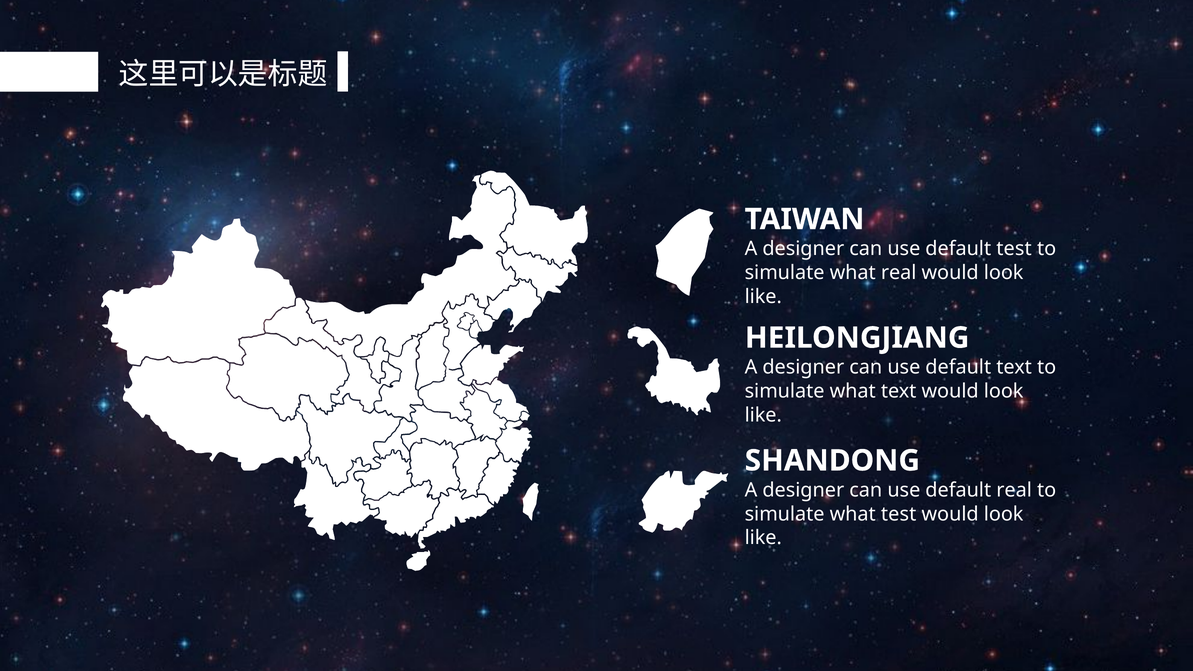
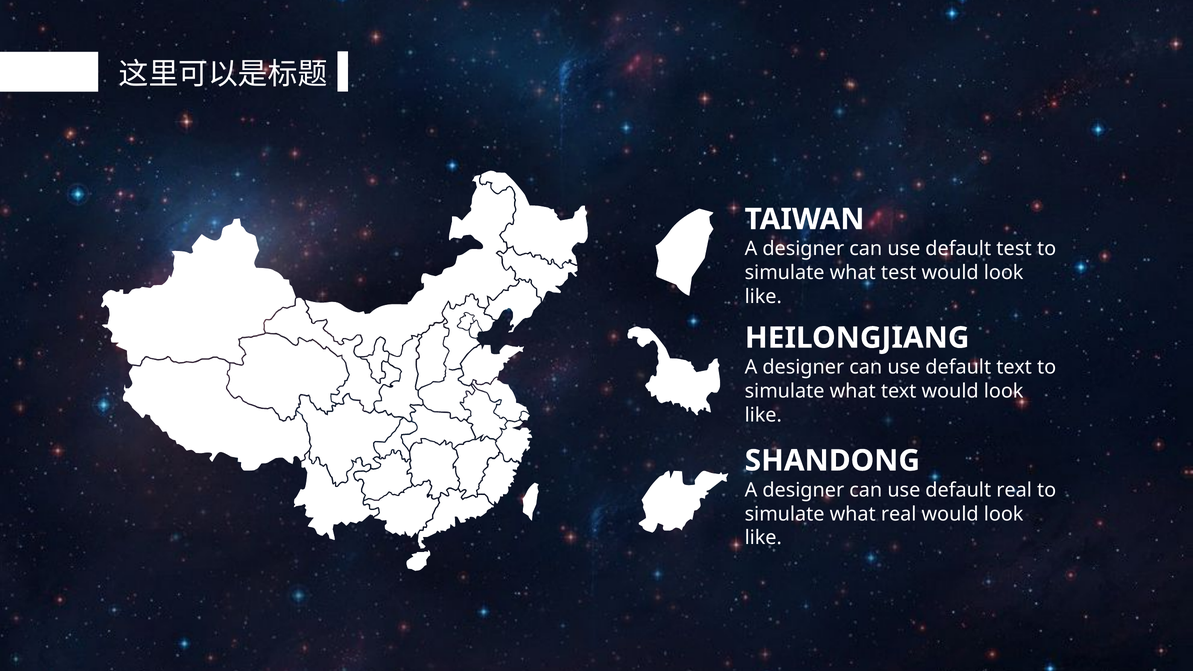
what real: real -> test
what test: test -> real
